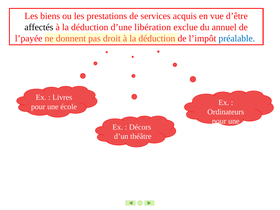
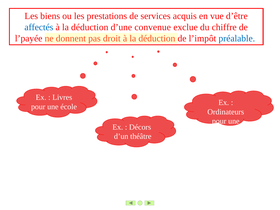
affectés colour: black -> blue
libération: libération -> convenue
annuel: annuel -> chiffre
